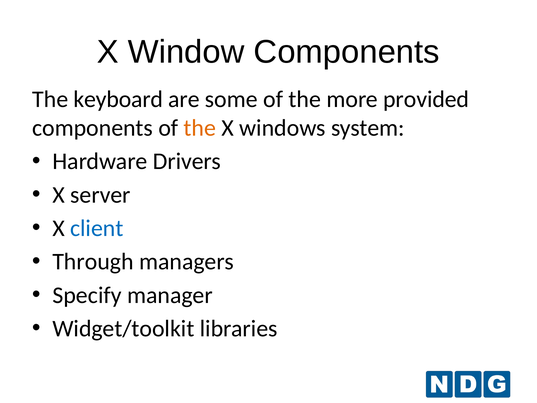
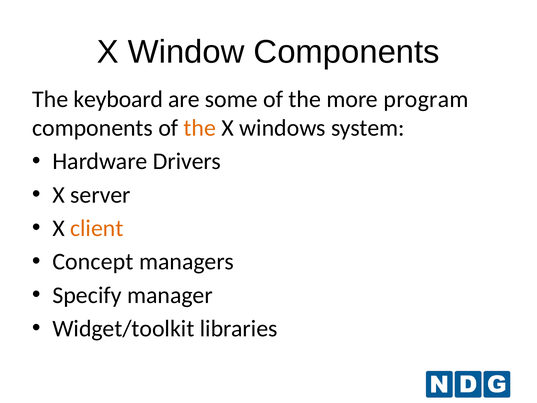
provided: provided -> program
client colour: blue -> orange
Through: Through -> Concept
